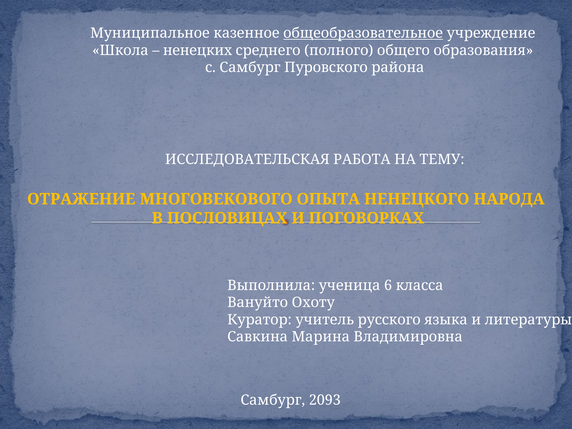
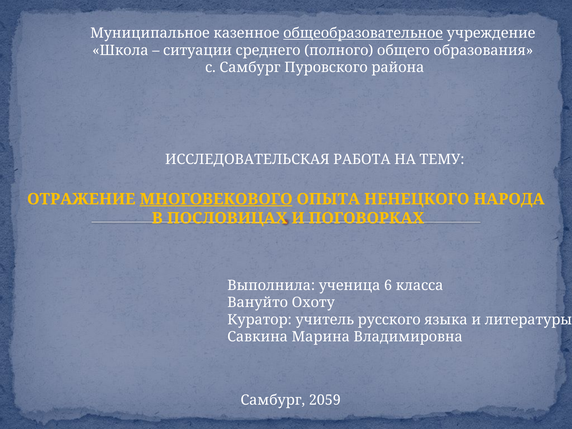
ненецких: ненецких -> ситуации
МНОГОВЕКОВОГО underline: none -> present
2093: 2093 -> 2059
